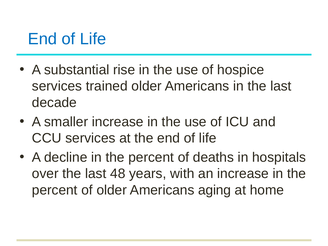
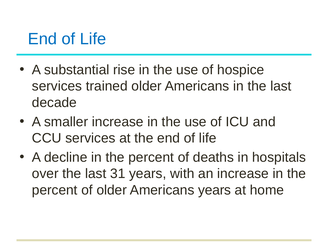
48: 48 -> 31
Americans aging: aging -> years
